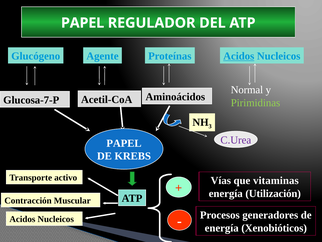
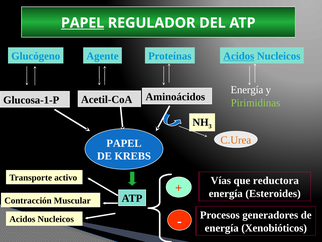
PAPEL at (83, 23) underline: none -> present
Normal at (247, 90): Normal -> Energía
Glucosa-7-P: Glucosa-7-P -> Glucosa-1-P
C.Urea colour: purple -> orange
vitaminas: vitaminas -> reductora
Utilización: Utilización -> Esteroides
